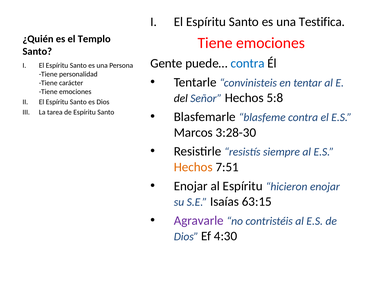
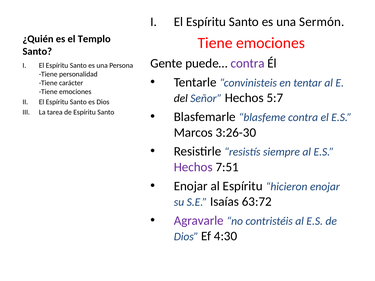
Testifica: Testifica -> Sermón
contra at (248, 63) colour: blue -> purple
5:8: 5:8 -> 5:7
3:28-30: 3:28-30 -> 3:26-30
Hechos at (193, 167) colour: orange -> purple
63:15: 63:15 -> 63:72
